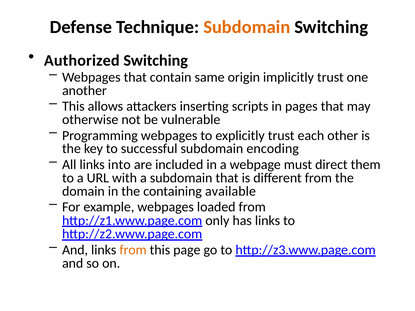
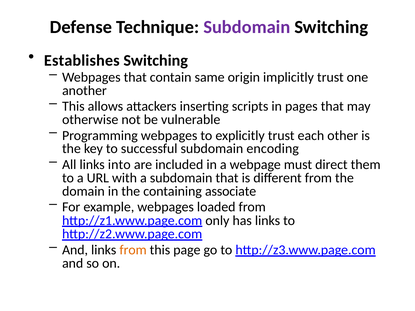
Subdomain at (247, 27) colour: orange -> purple
Authorized: Authorized -> Establishes
available: available -> associate
